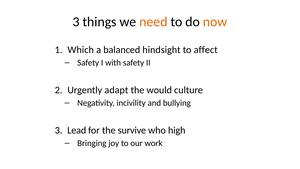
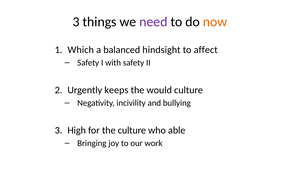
need colour: orange -> purple
adapt: adapt -> keeps
Lead: Lead -> High
the survive: survive -> culture
high: high -> able
